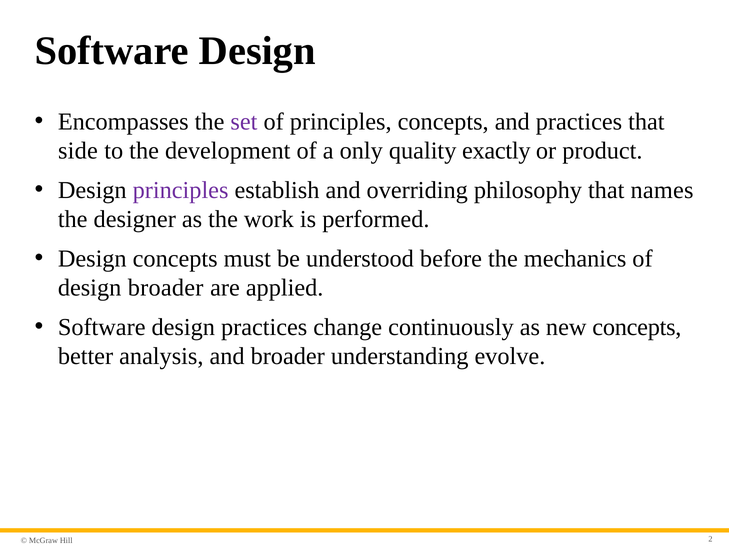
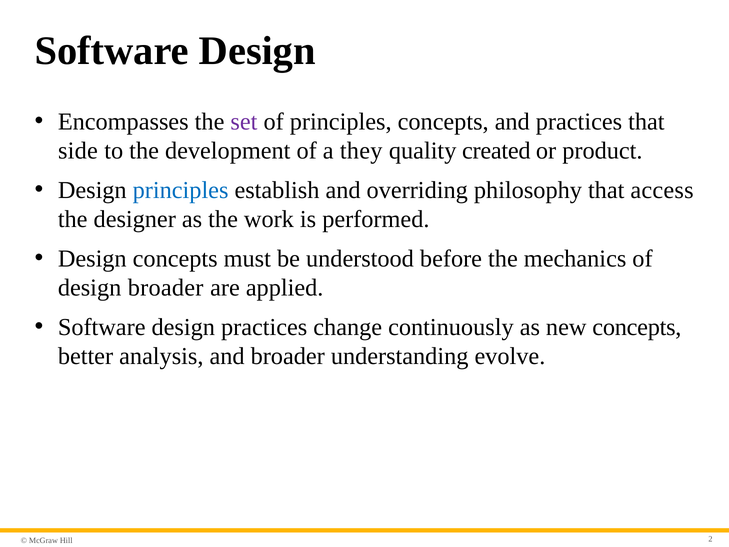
only: only -> they
exactly: exactly -> created
principles at (181, 190) colour: purple -> blue
names: names -> access
